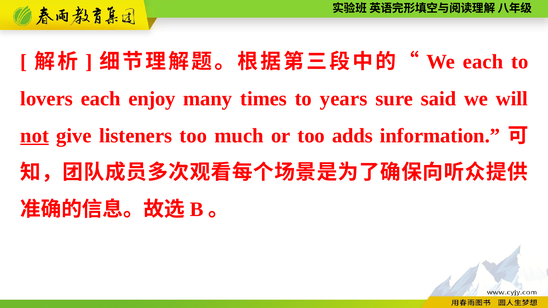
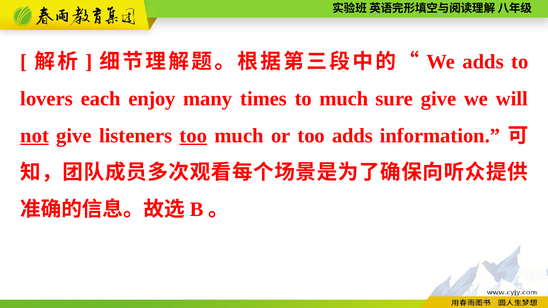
We each: each -> adds
to years: years -> much
sure said: said -> give
too at (193, 136) underline: none -> present
